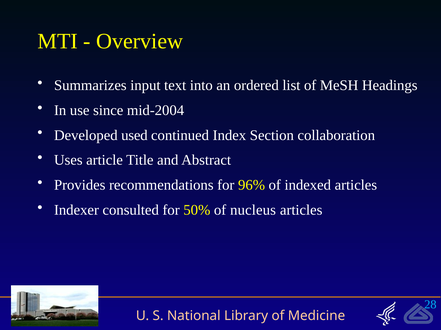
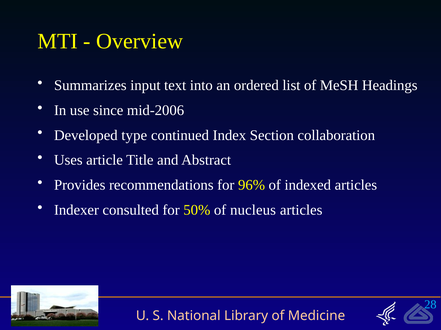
mid-2004: mid-2004 -> mid-2006
used: used -> type
